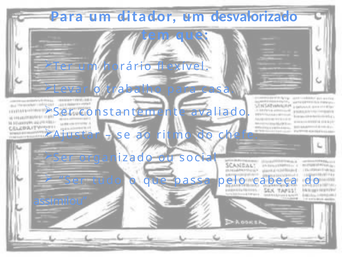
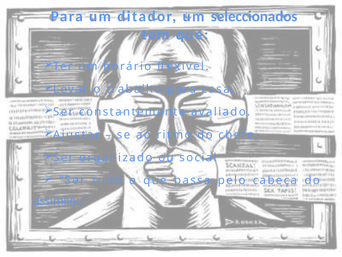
desvalorizado: desvalorizado -> seleccionados
